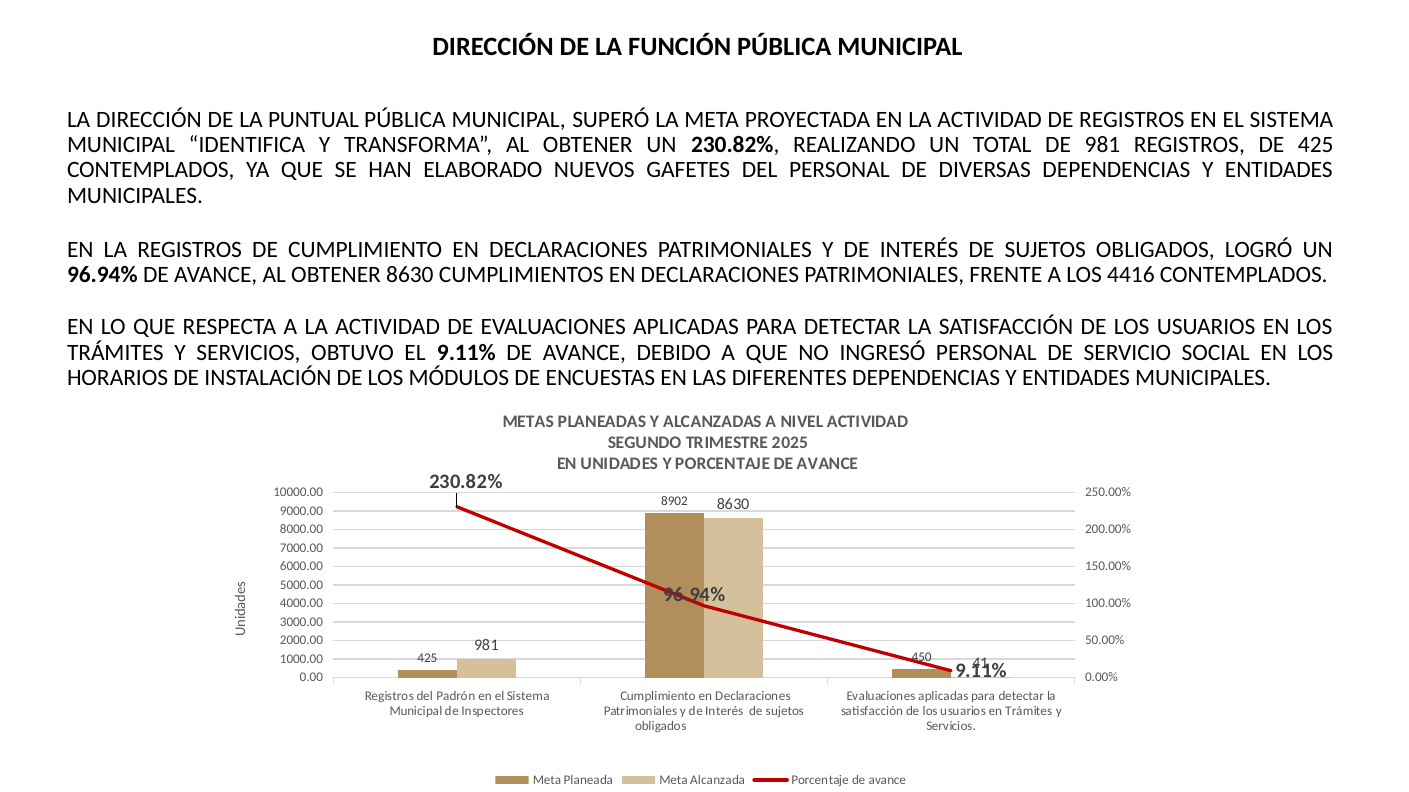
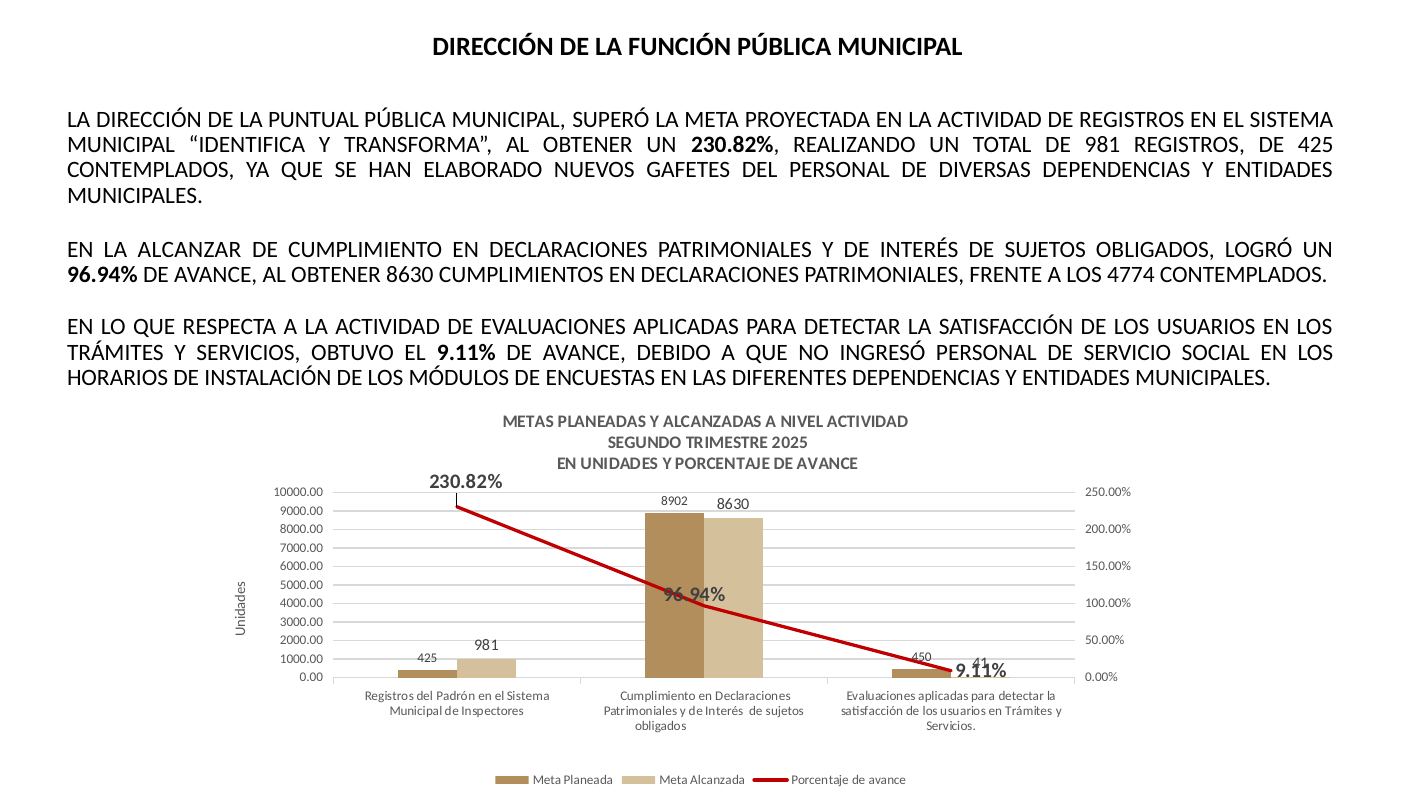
LA REGISTROS: REGISTROS -> ALCANZAR
4416: 4416 -> 4774
